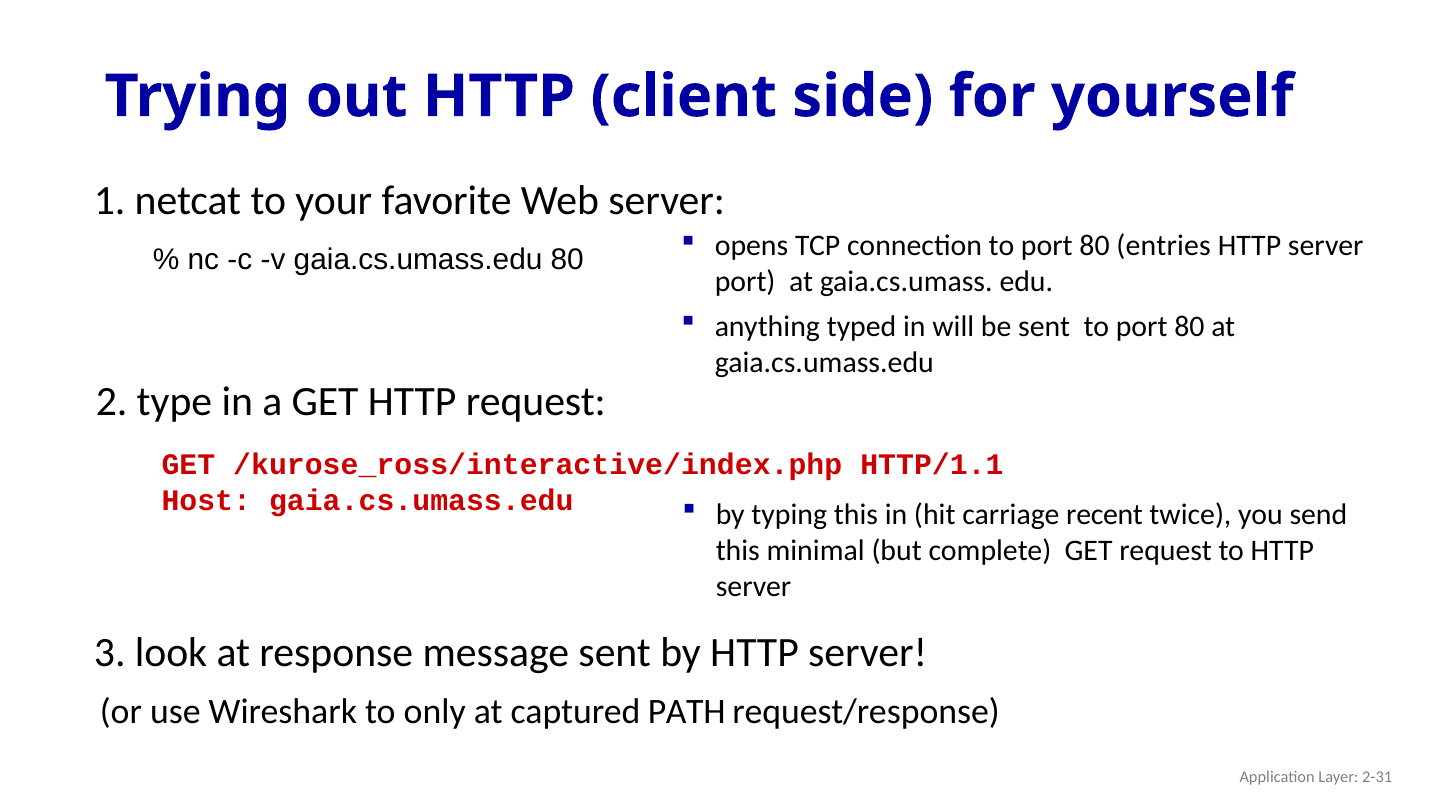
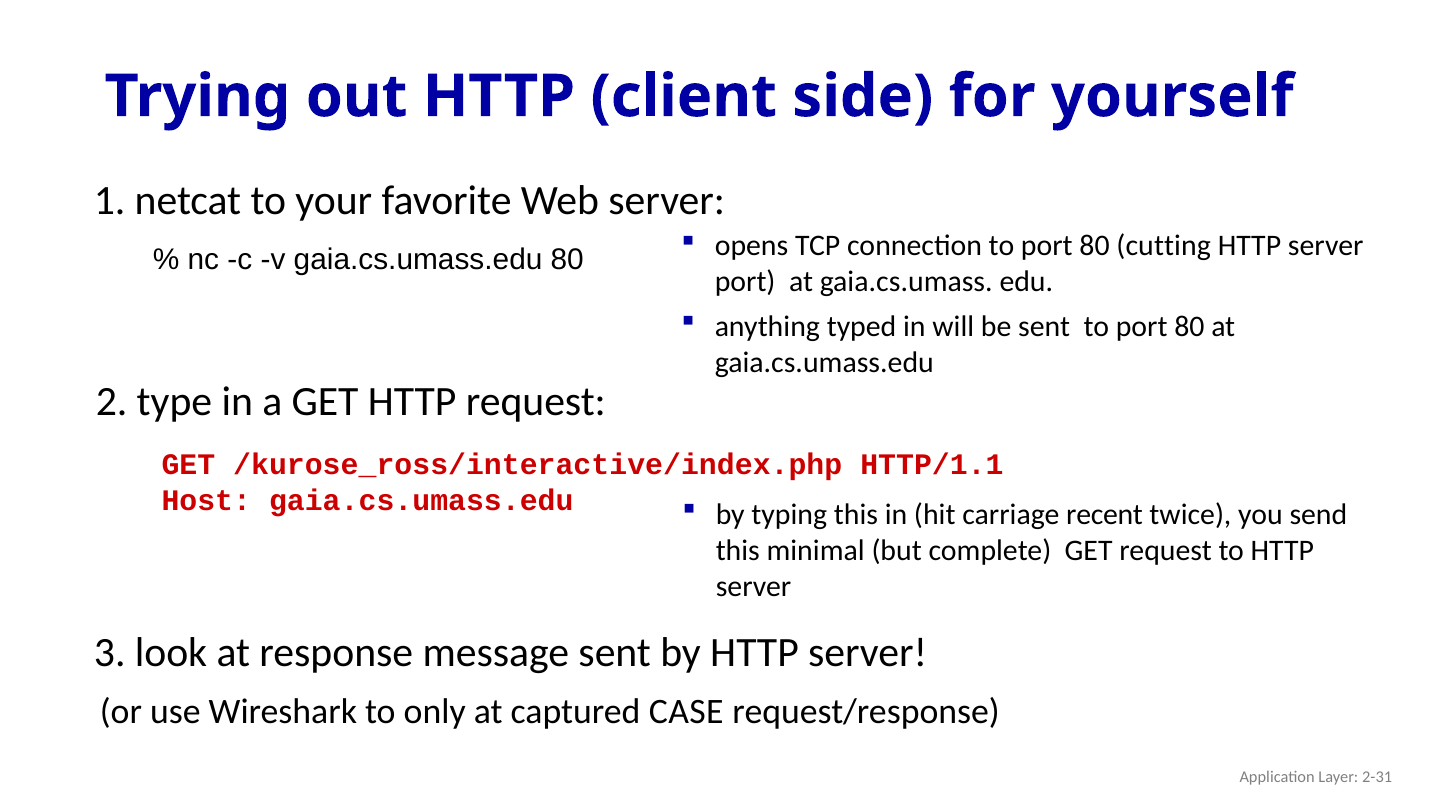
entries: entries -> cutting
PATH: PATH -> CASE
